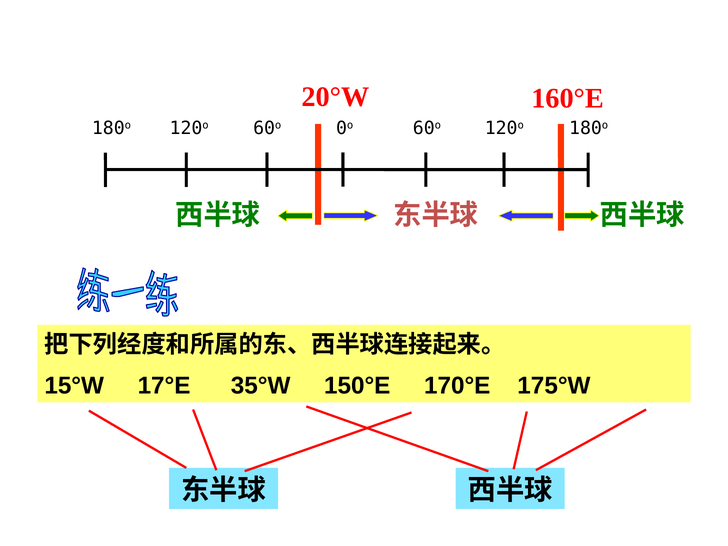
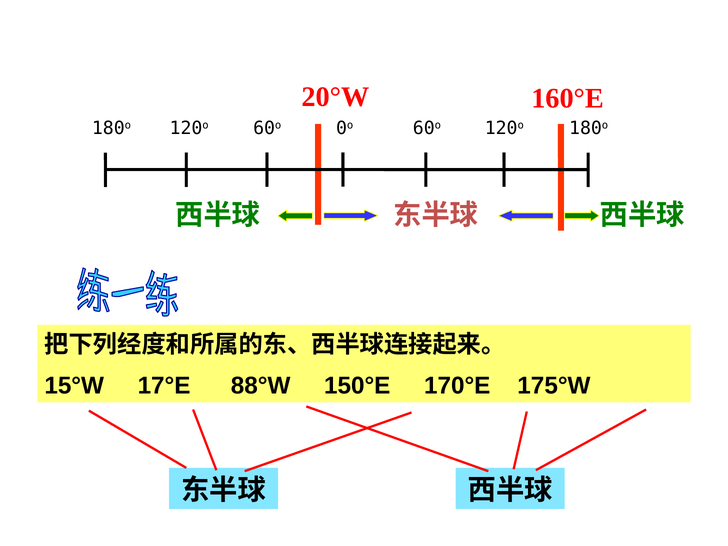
35°W: 35°W -> 88°W
